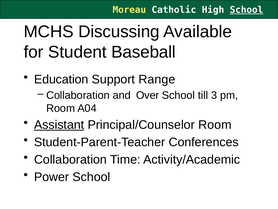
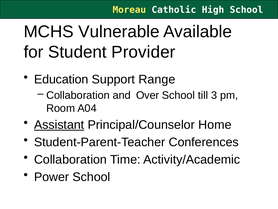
School at (246, 10) underline: present -> none
Discussing: Discussing -> Vulnerable
Baseball: Baseball -> Provider
Principal/Counselor Room: Room -> Home
